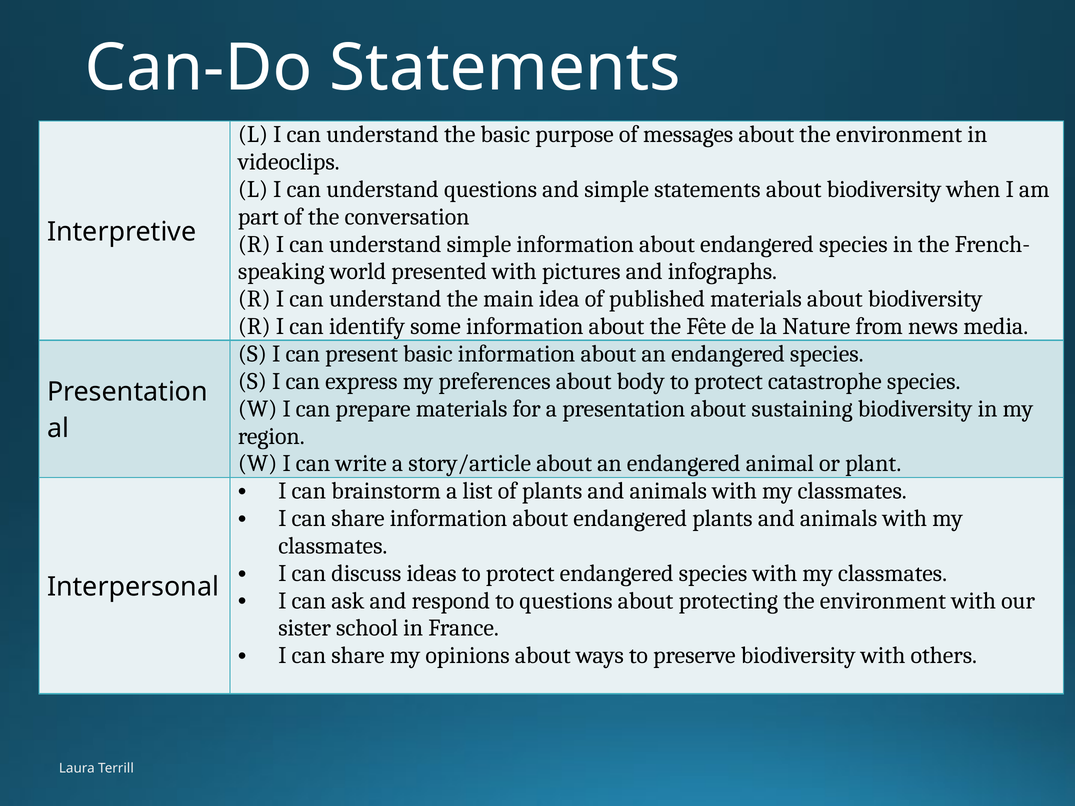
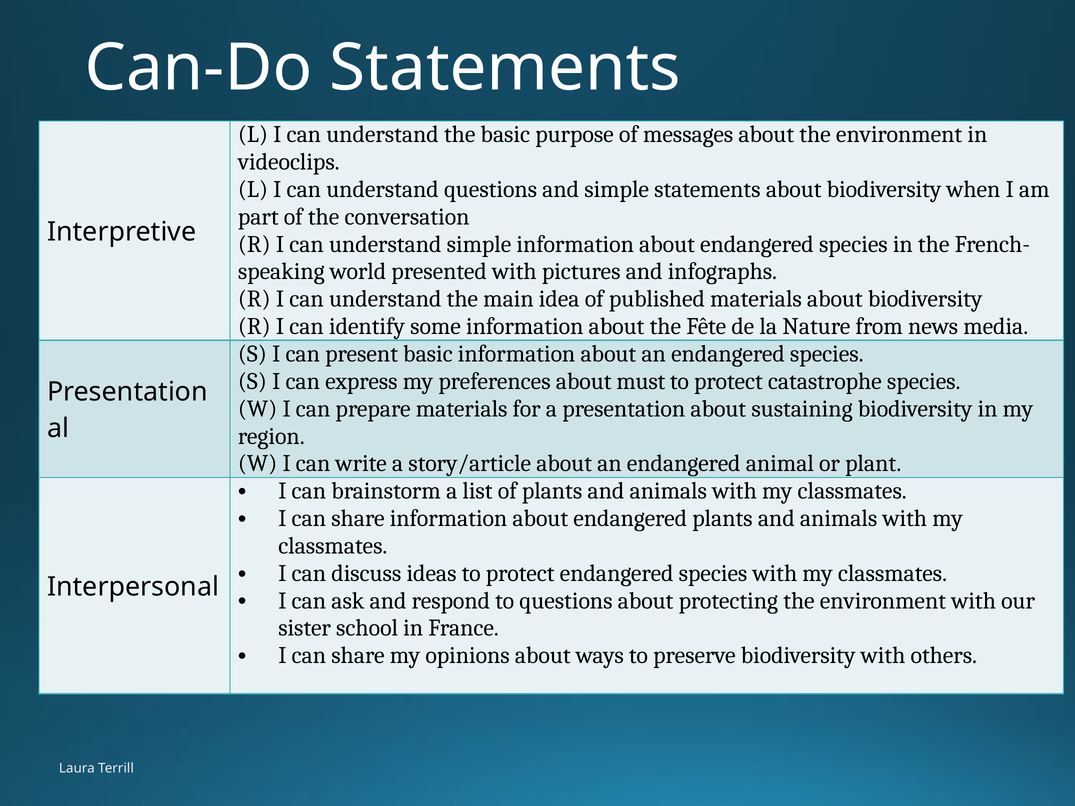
body: body -> must
